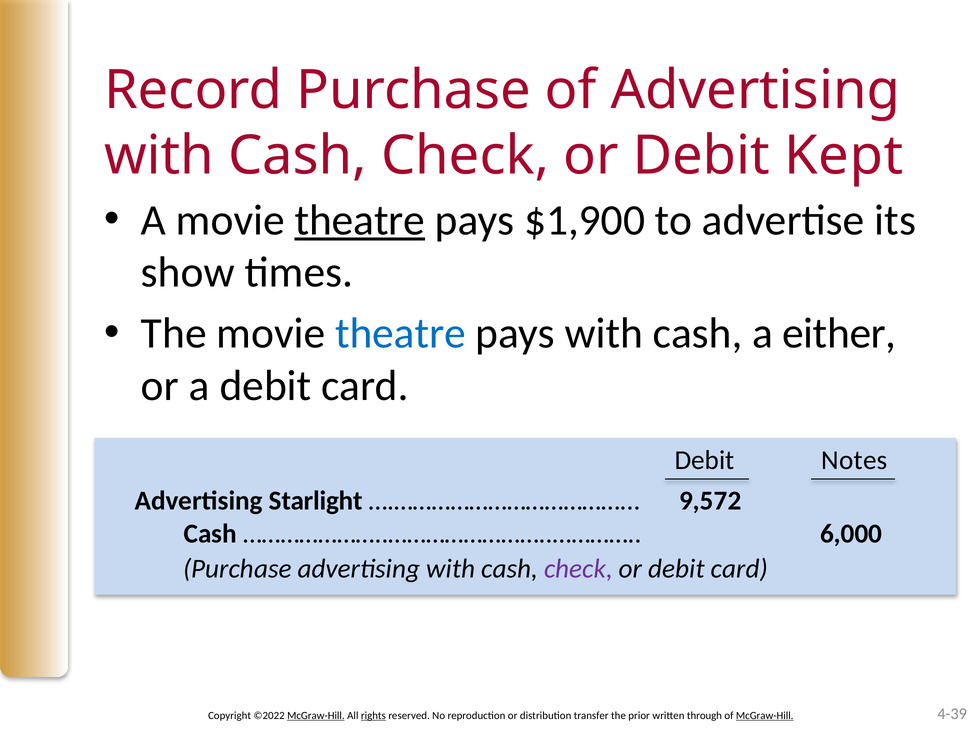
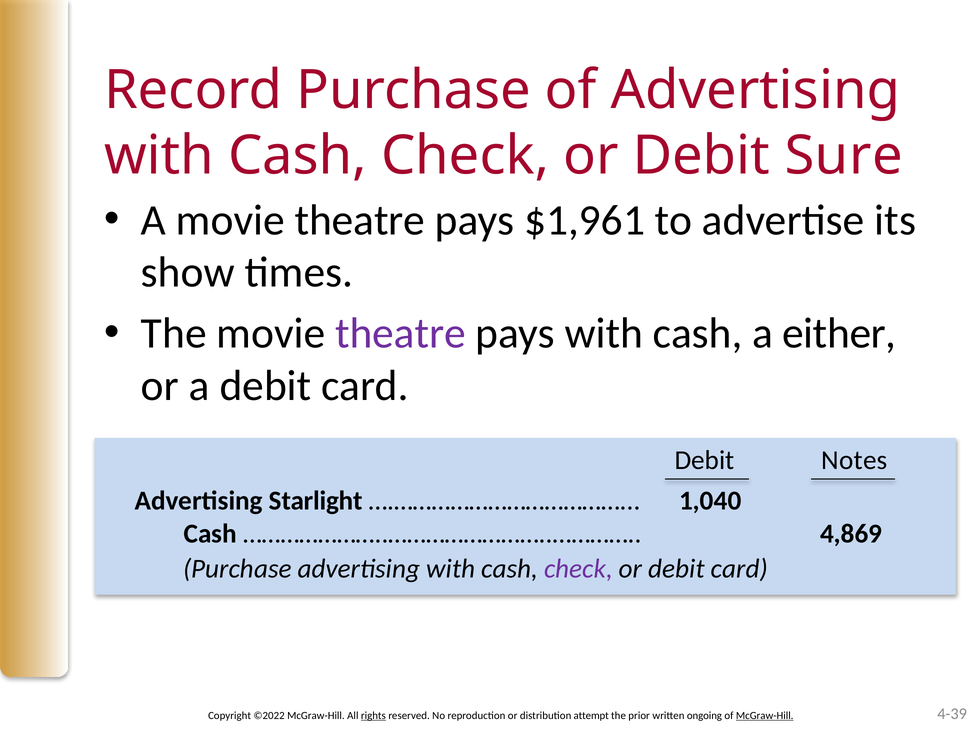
Kept: Kept -> Sure
theatre at (360, 220) underline: present -> none
$1,900: $1,900 -> $1,961
theatre at (400, 333) colour: blue -> purple
9,572: 9,572 -> 1,040
6,000: 6,000 -> 4,869
McGraw-Hill at (316, 715) underline: present -> none
transfer: transfer -> attempt
through: through -> ongoing
